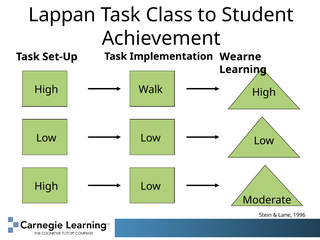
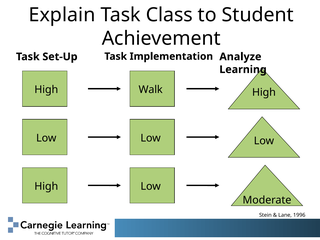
Lappan: Lappan -> Explain
Wearne: Wearne -> Analyze
